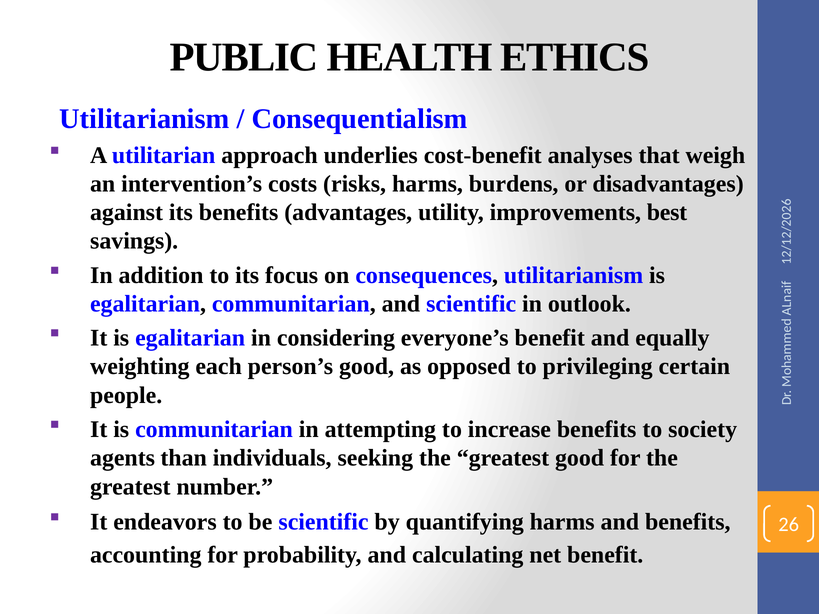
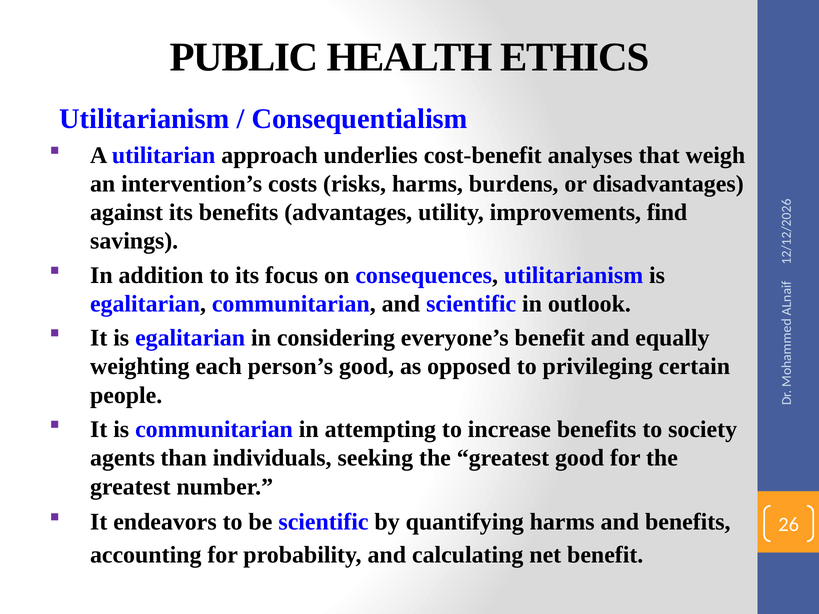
best: best -> find
